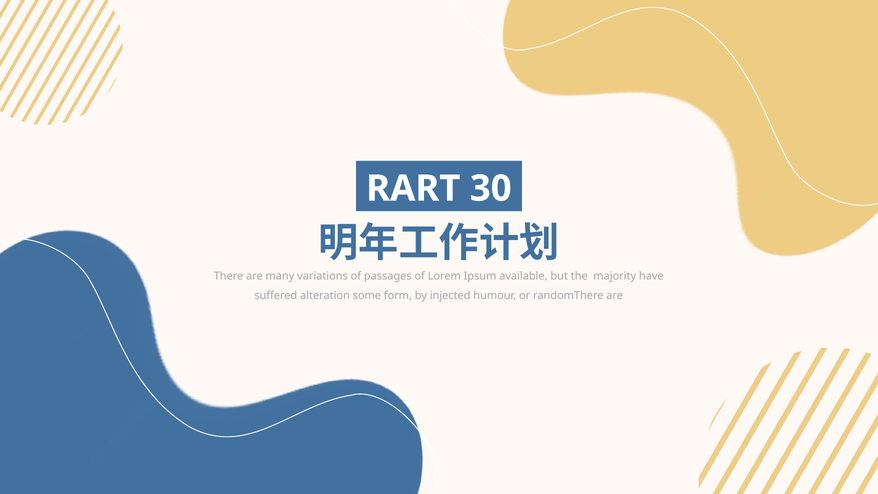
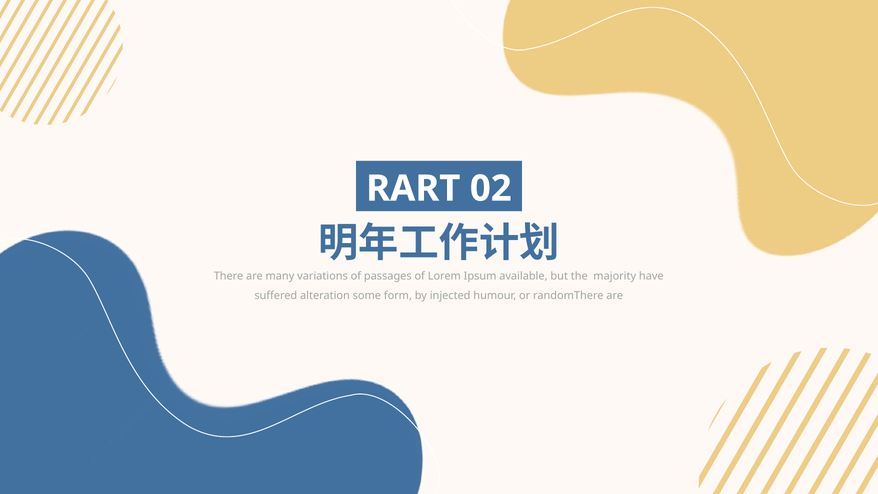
30: 30 -> 02
